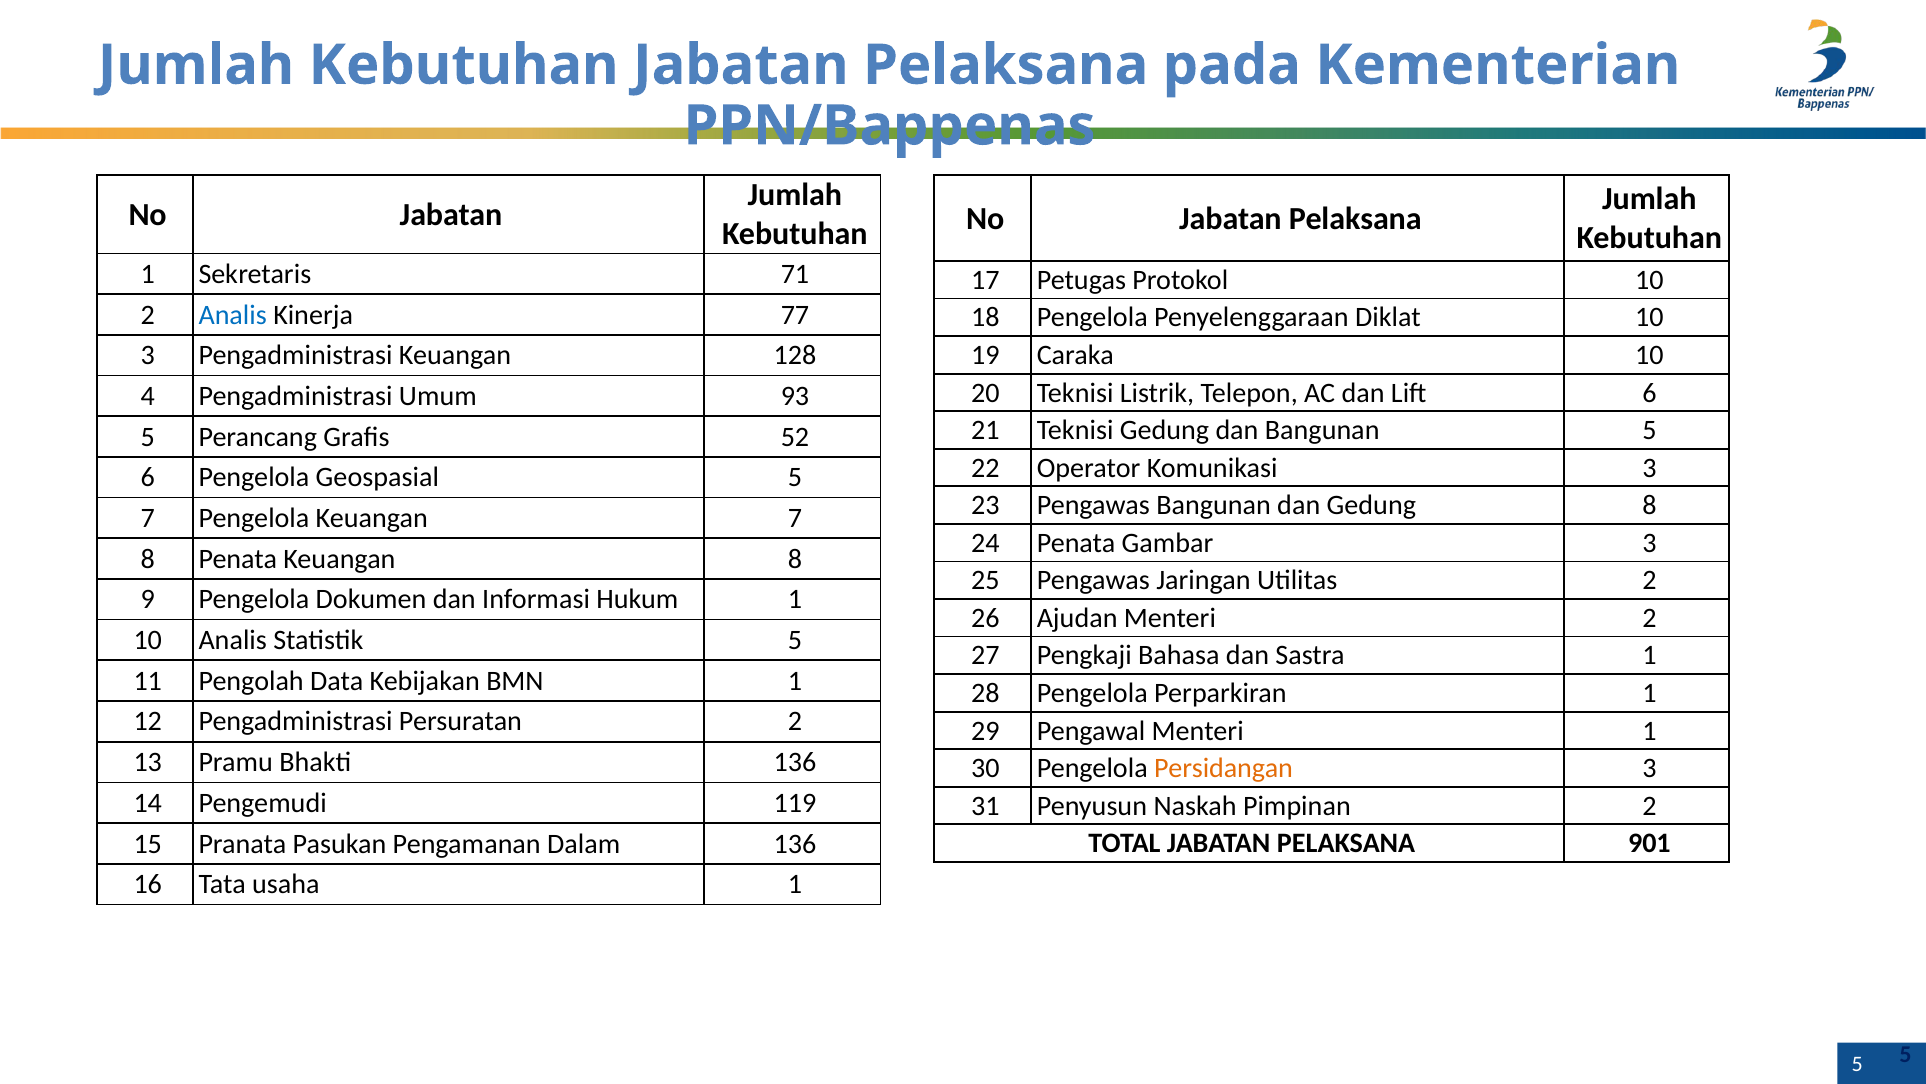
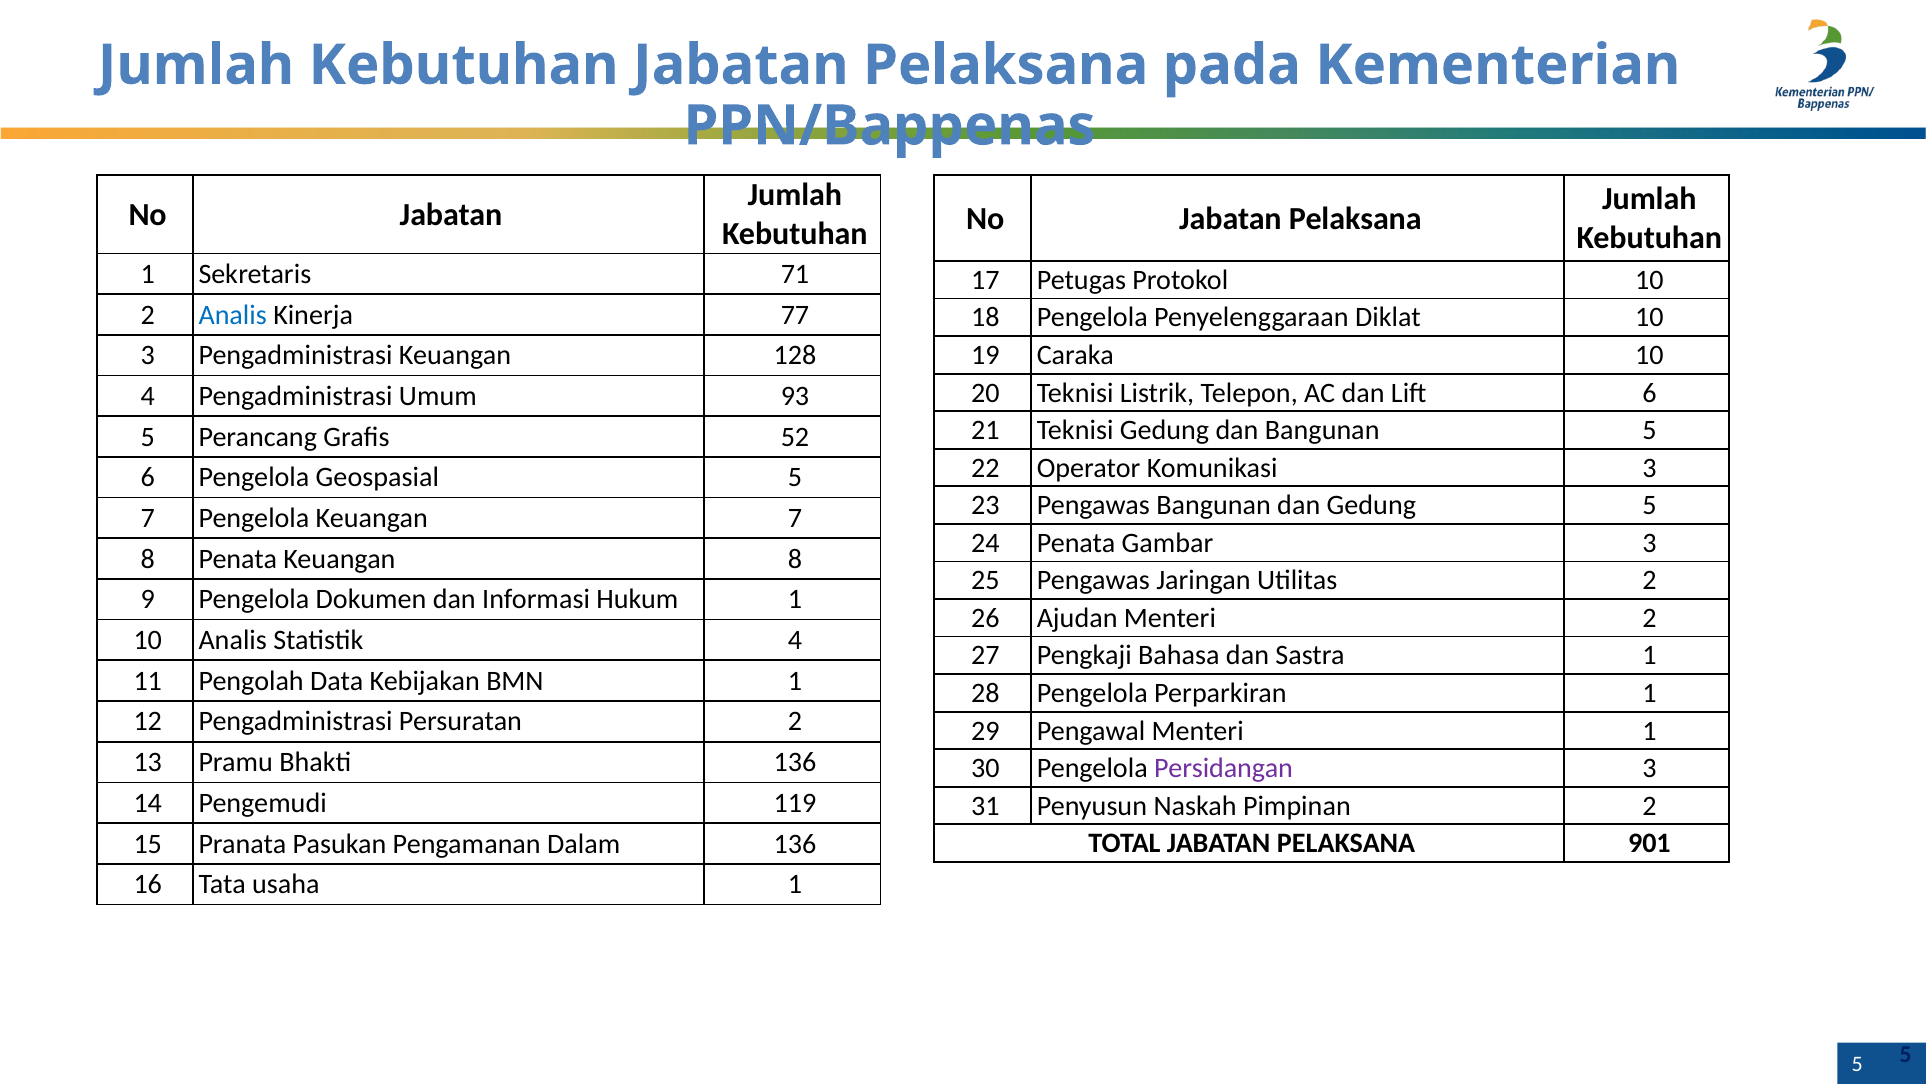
Gedung 8: 8 -> 5
Statistik 5: 5 -> 4
Persidangan colour: orange -> purple
